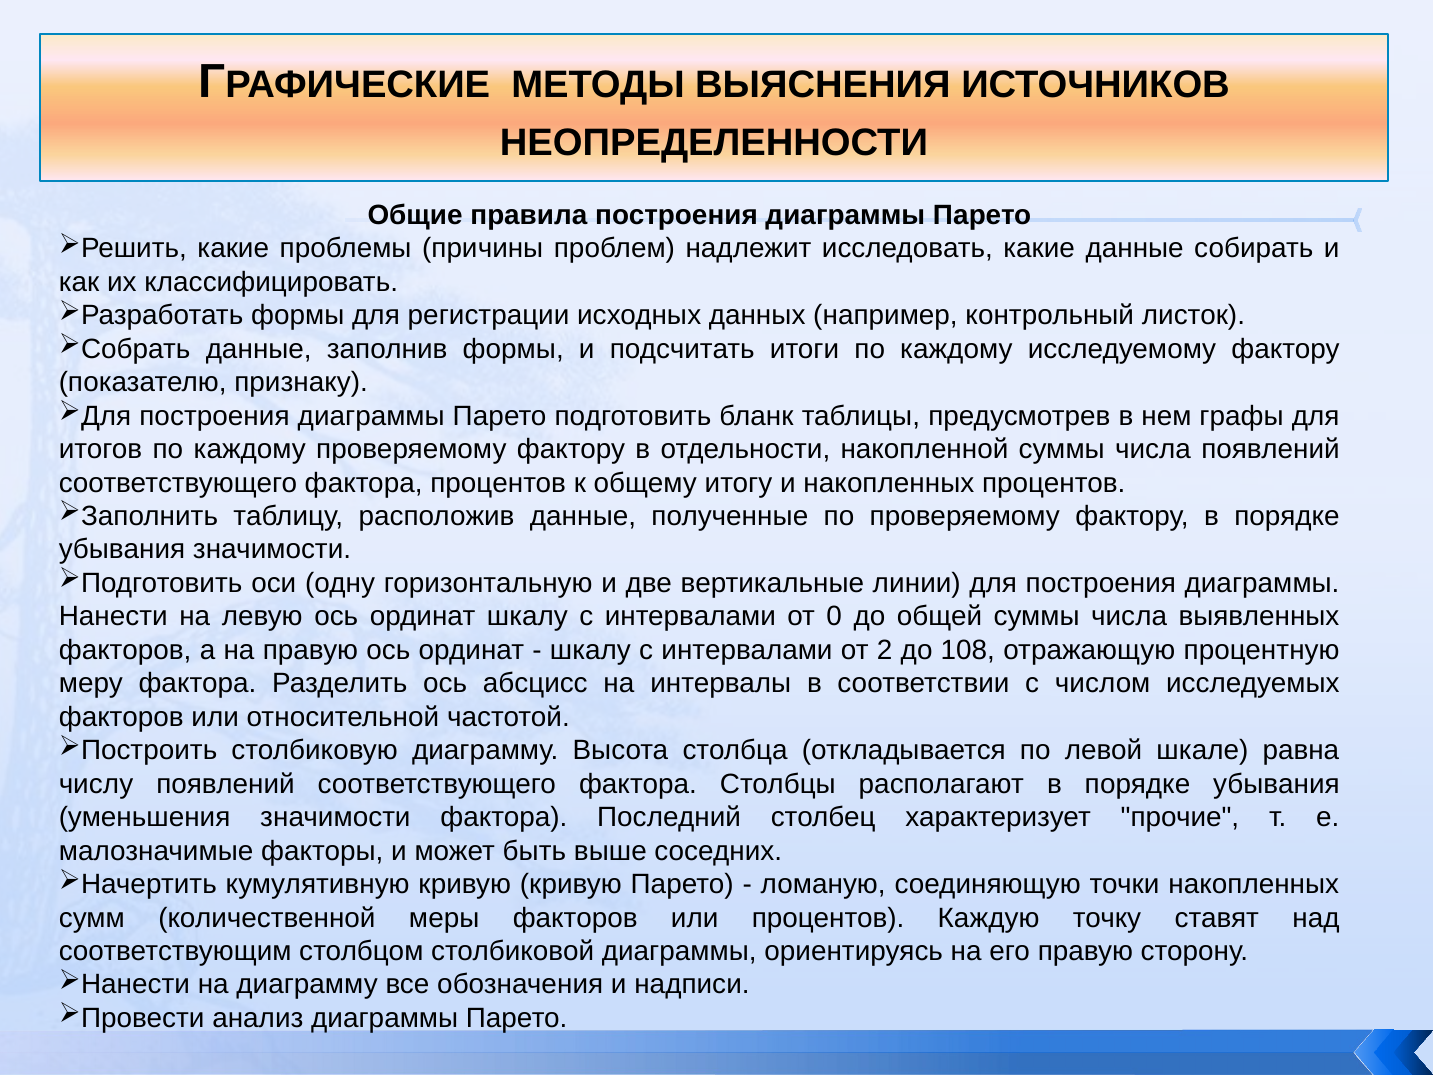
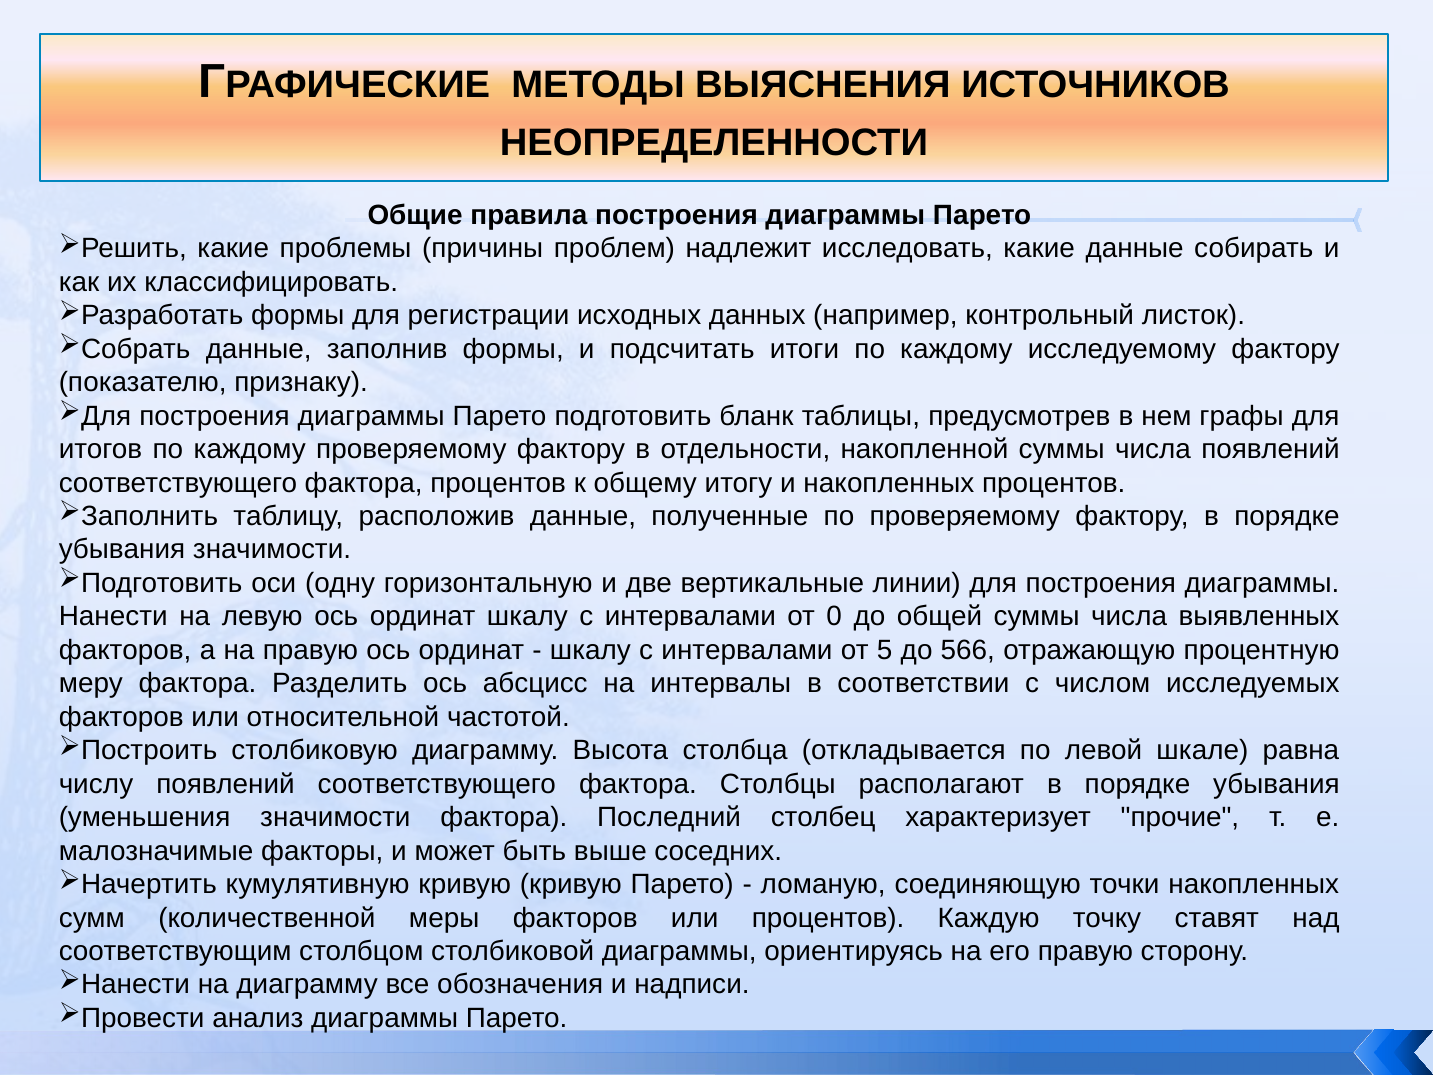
2: 2 -> 5
108: 108 -> 566
